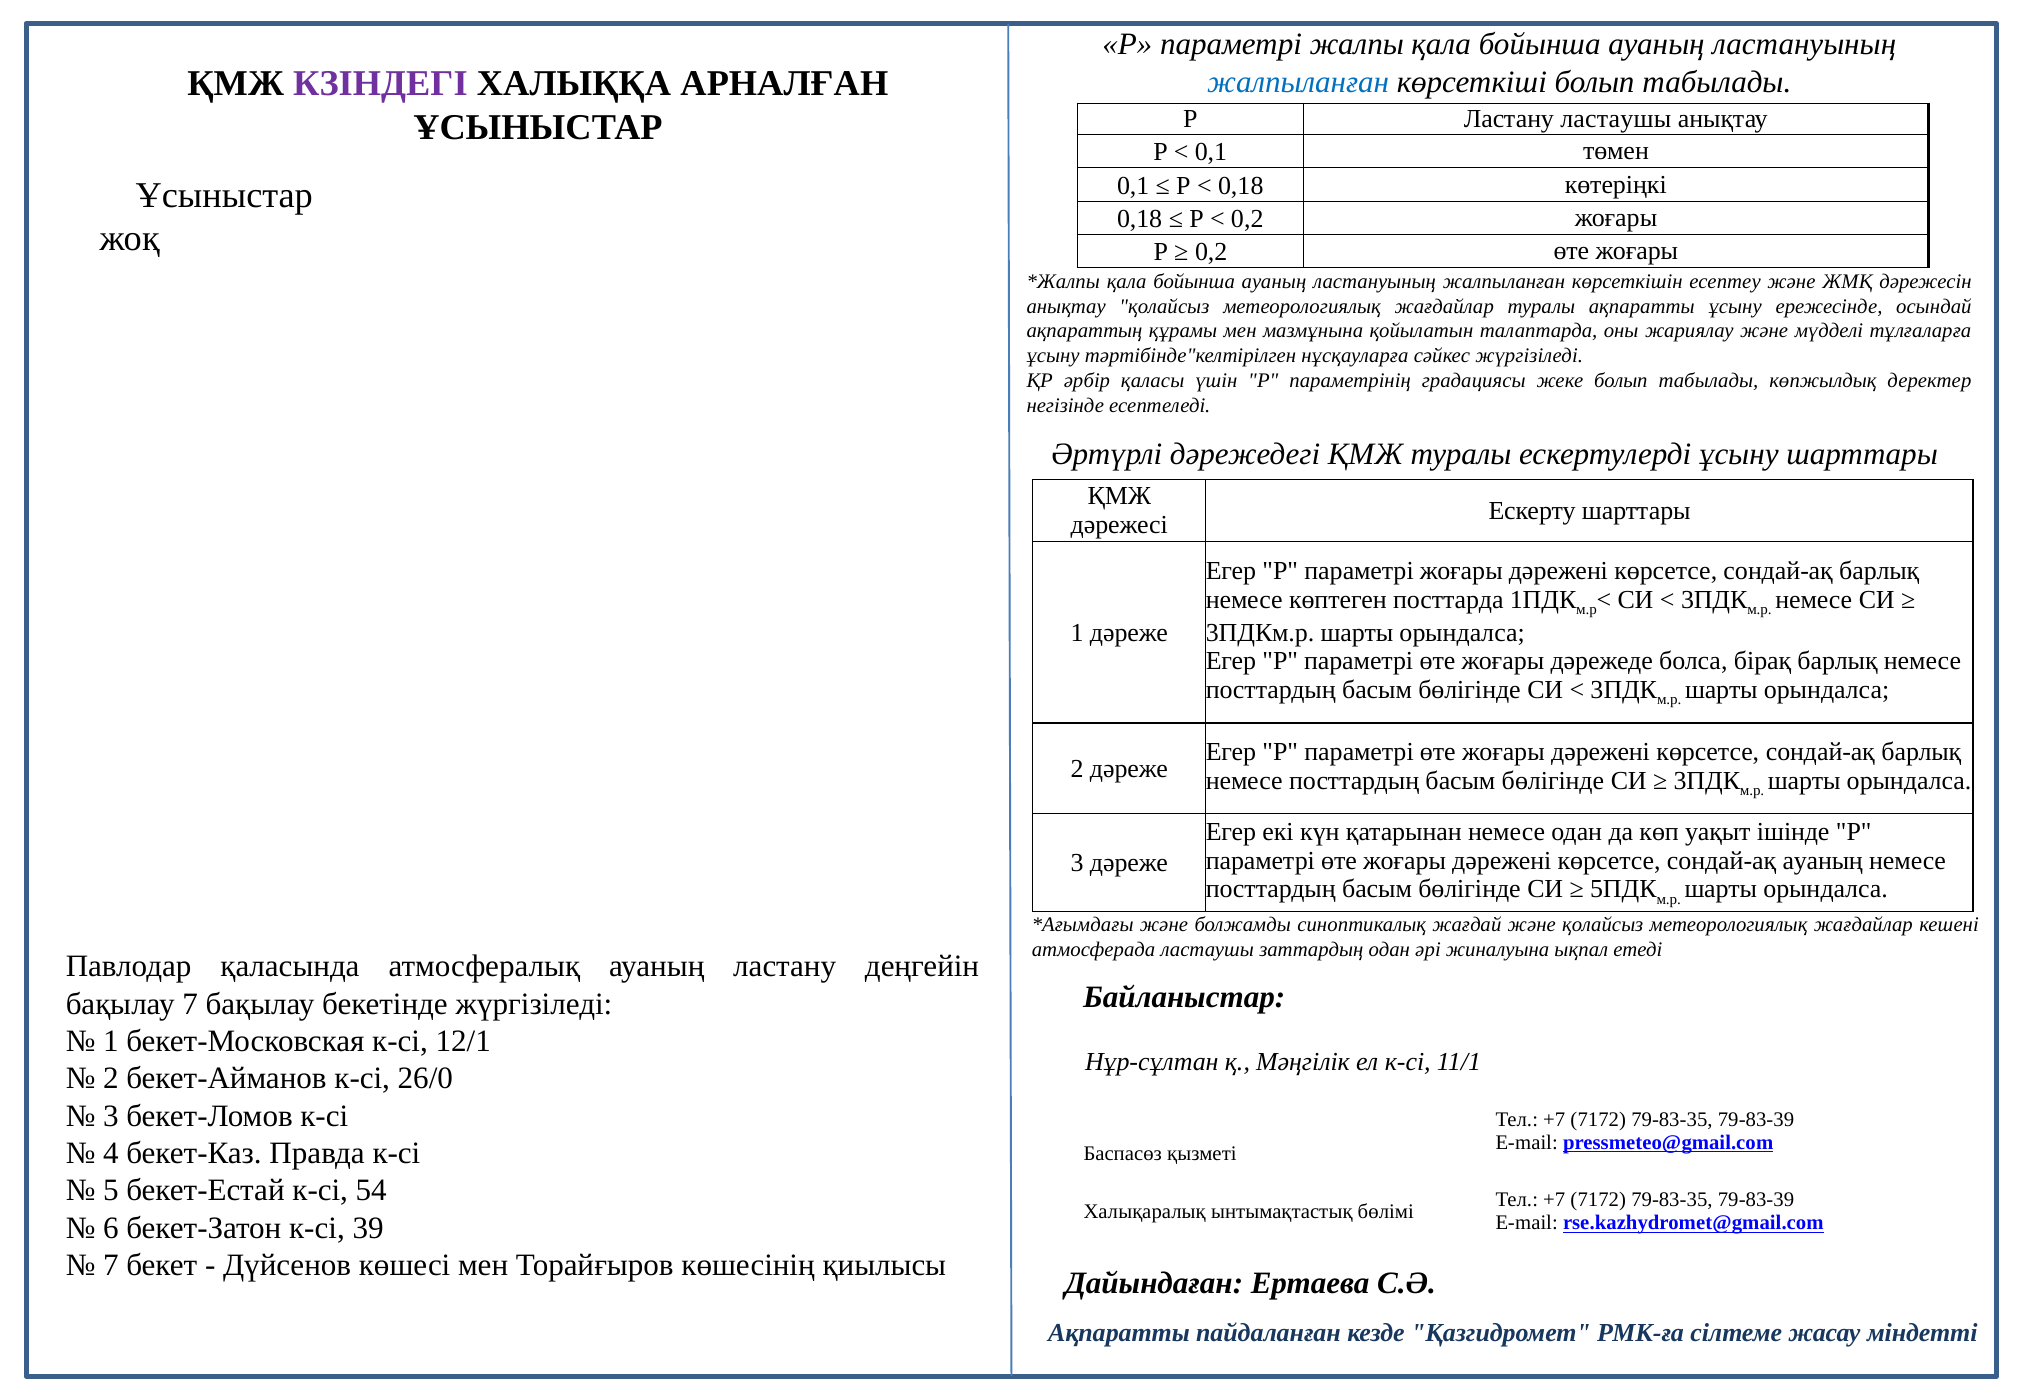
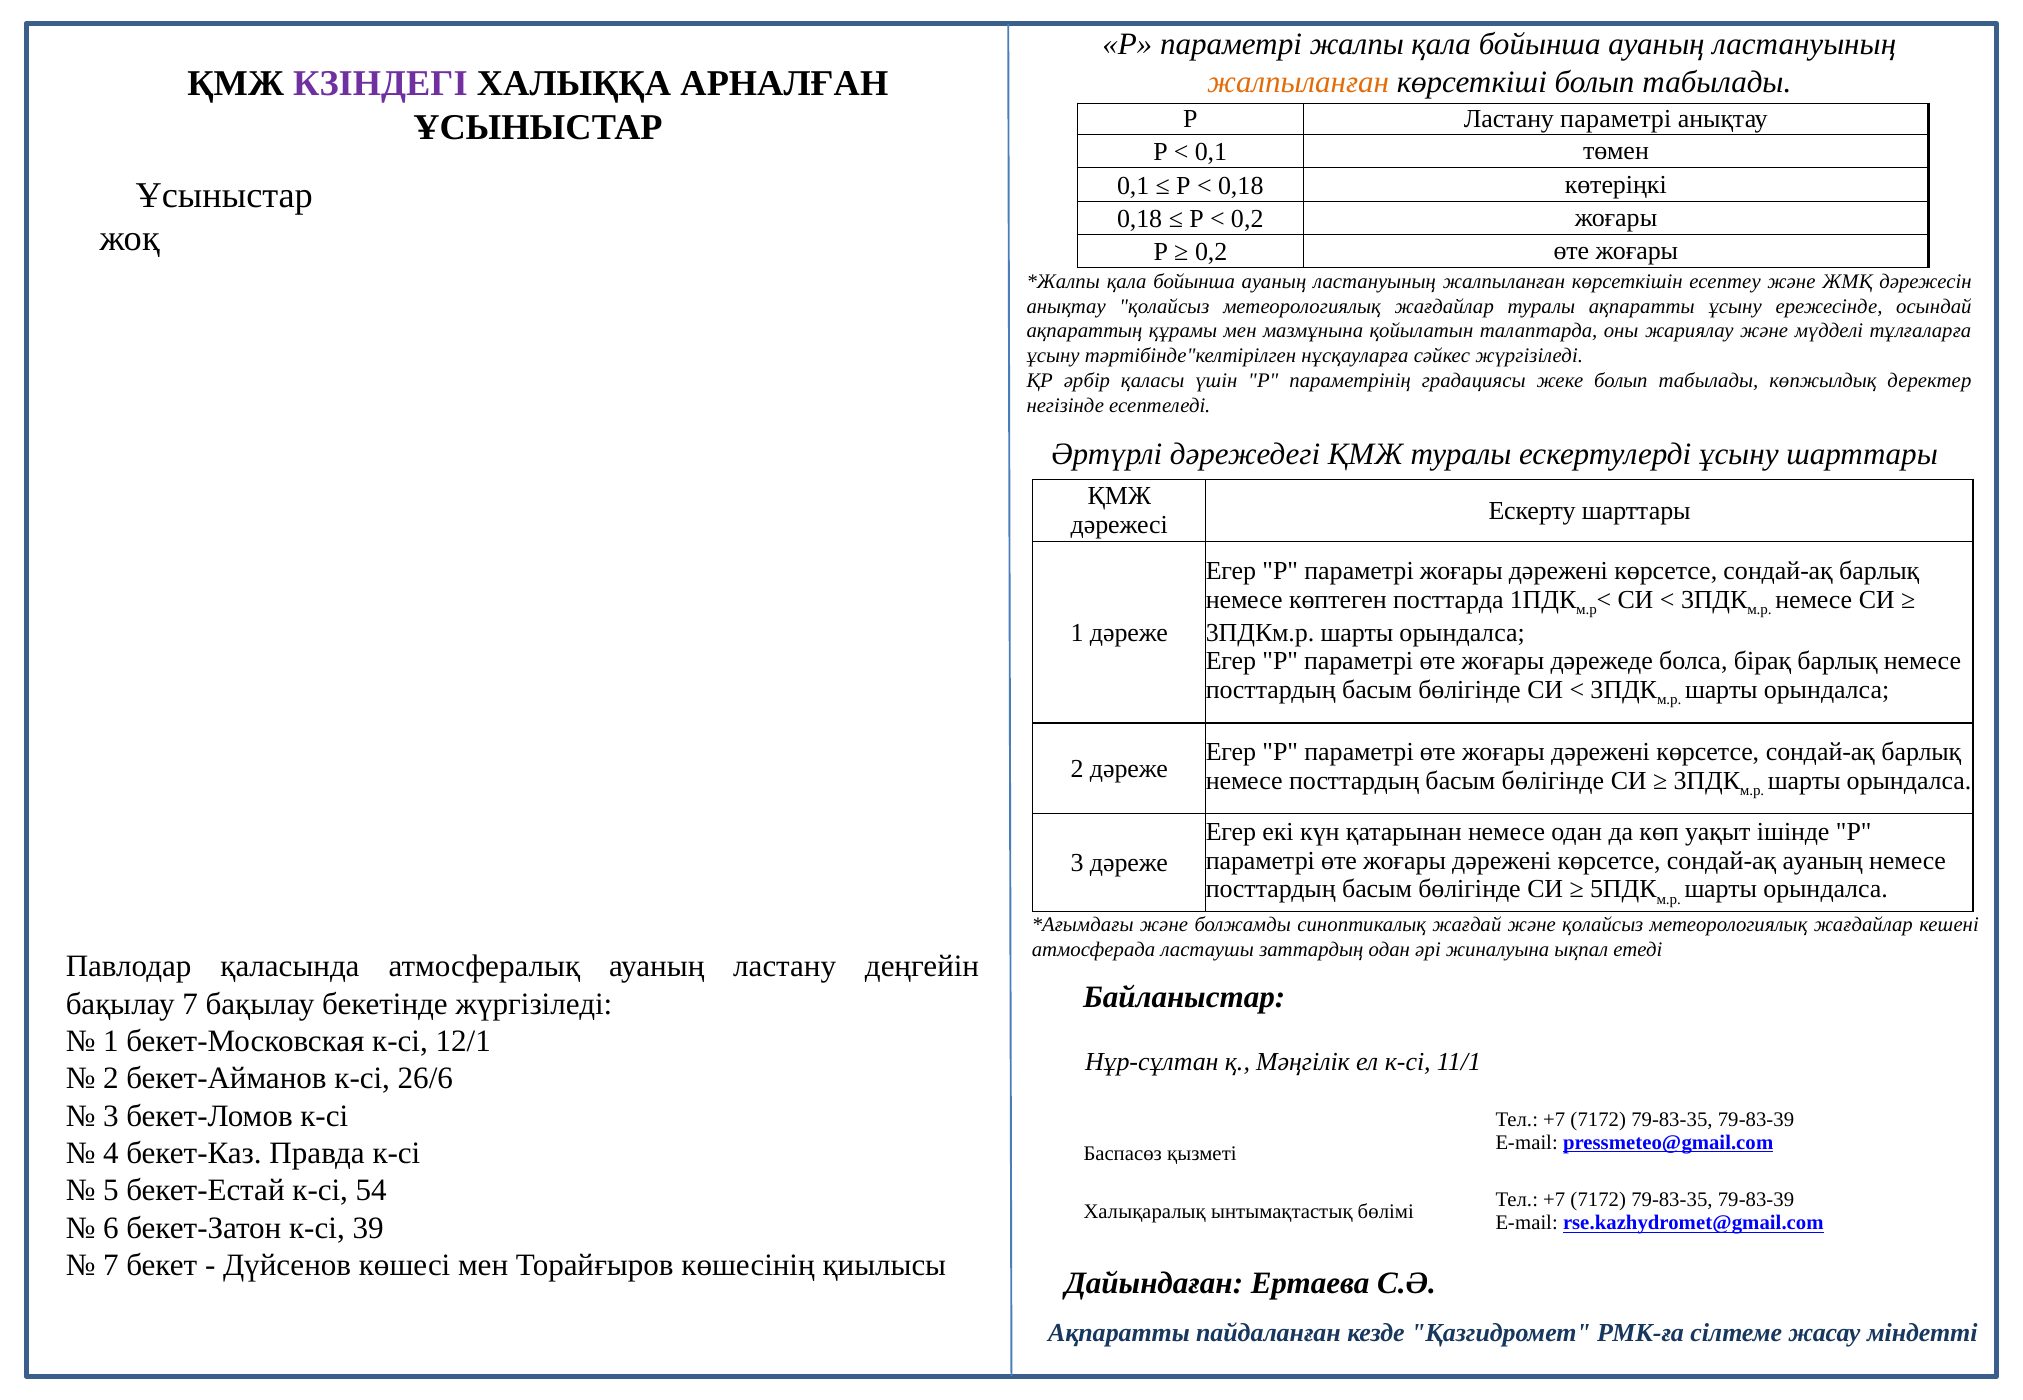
жалпыланған at (1298, 82) colour: blue -> orange
Ластану ластаушы: ластаушы -> параметрі
26/0: 26/0 -> 26/6
